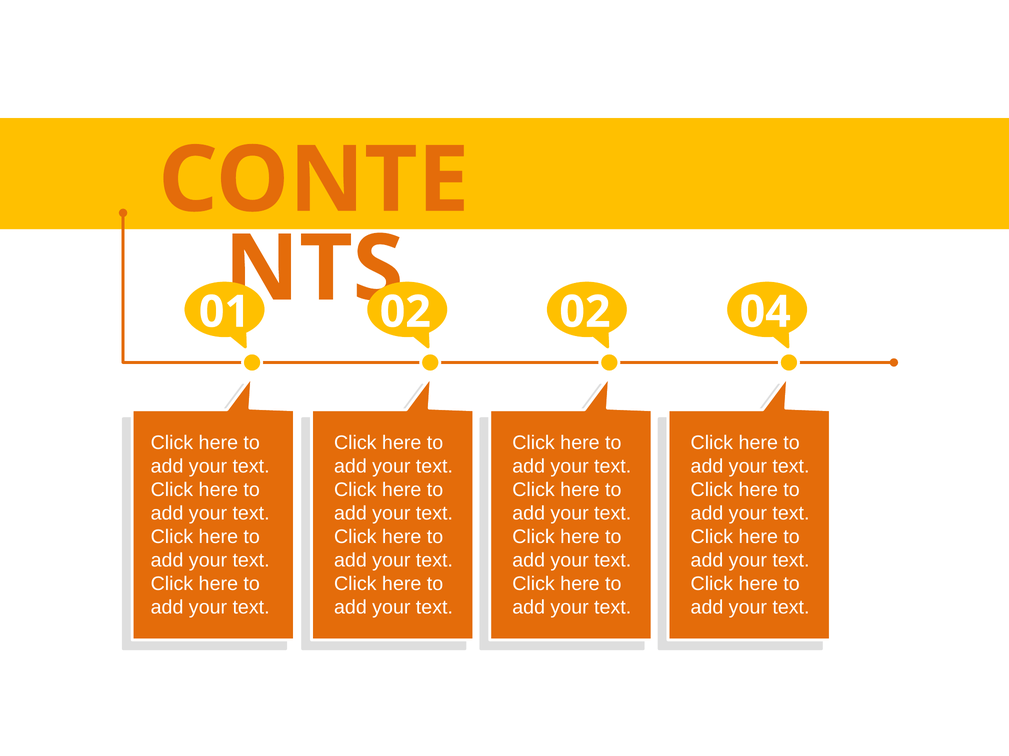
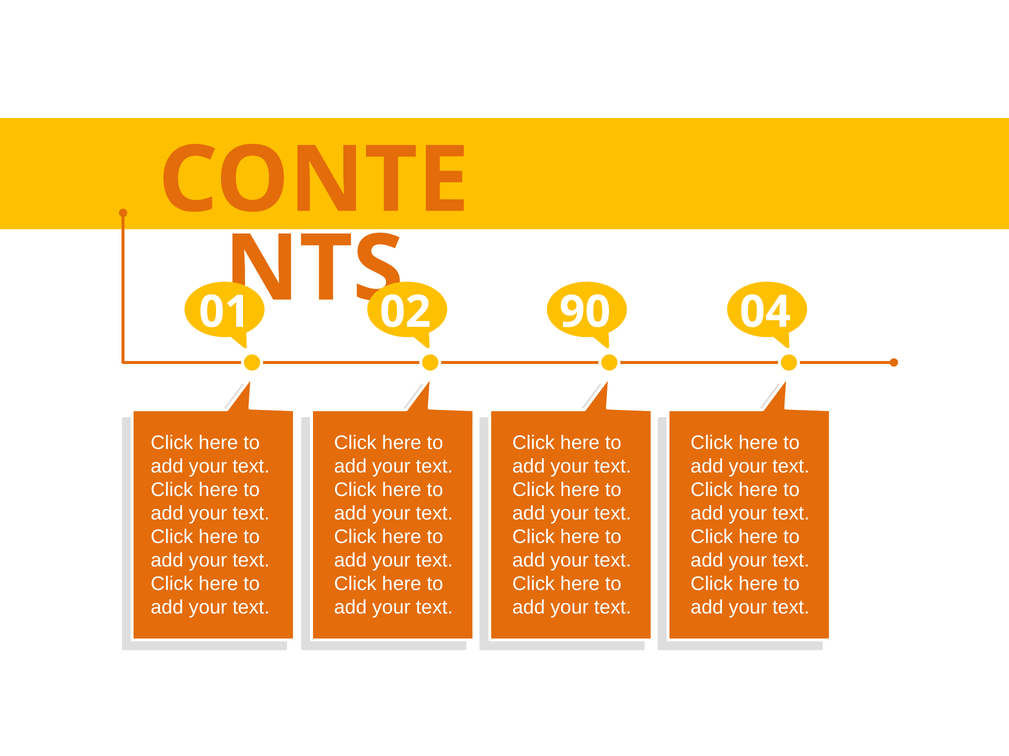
02 at (585, 312): 02 -> 90
